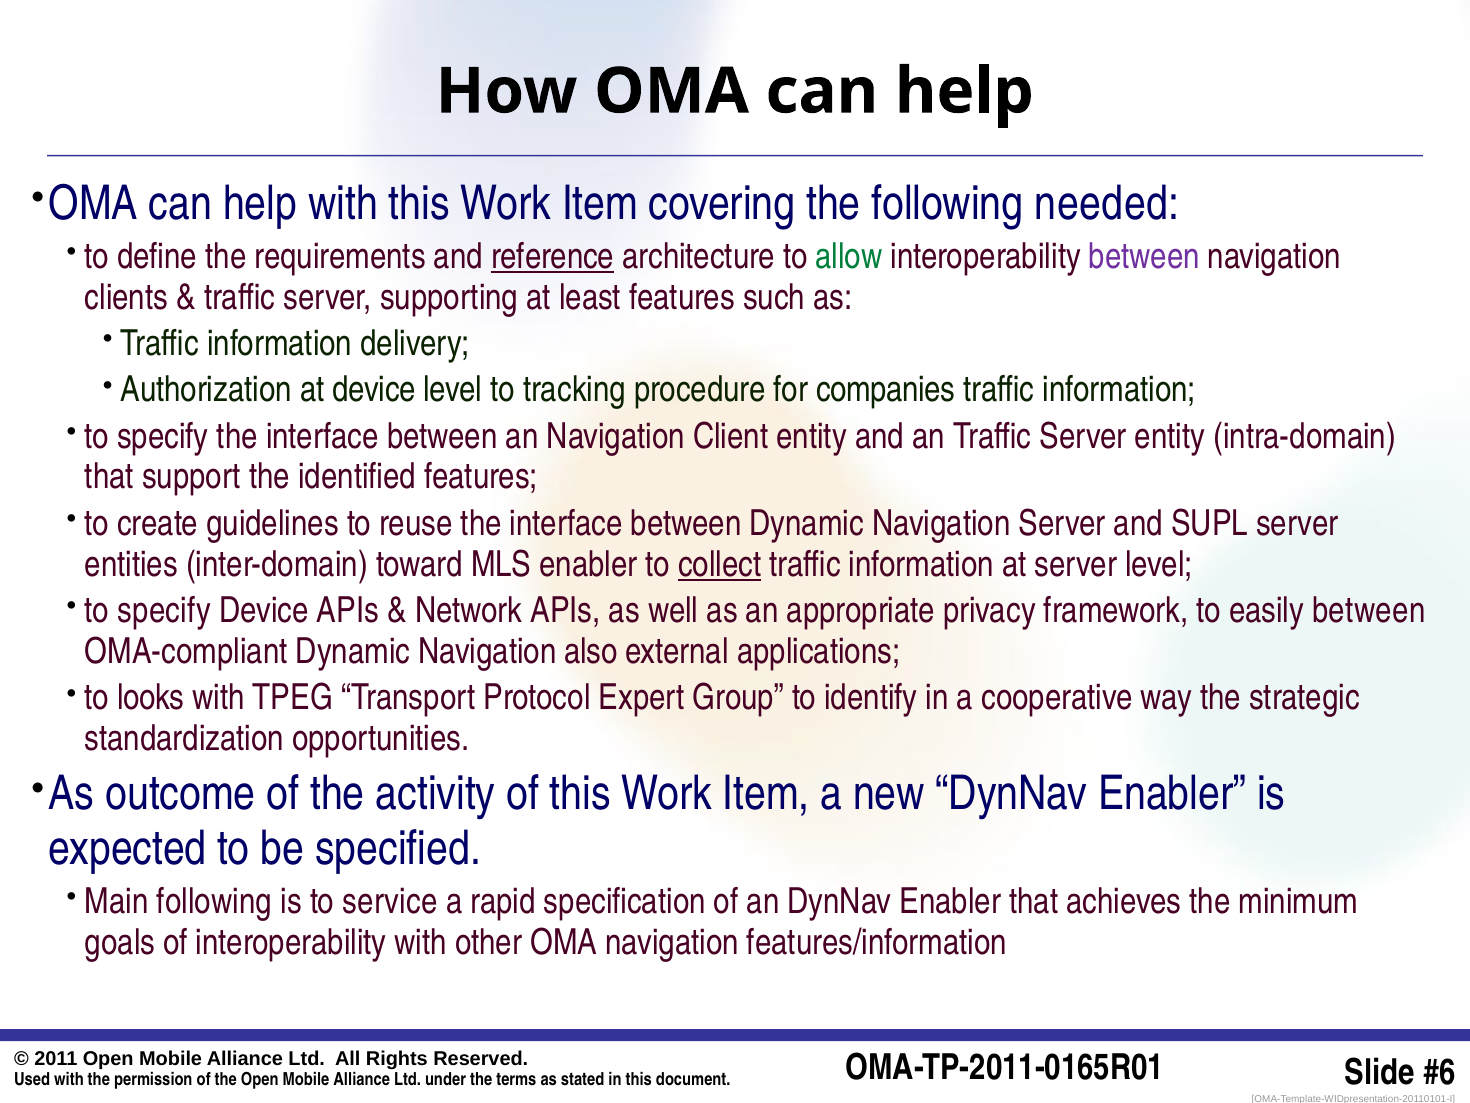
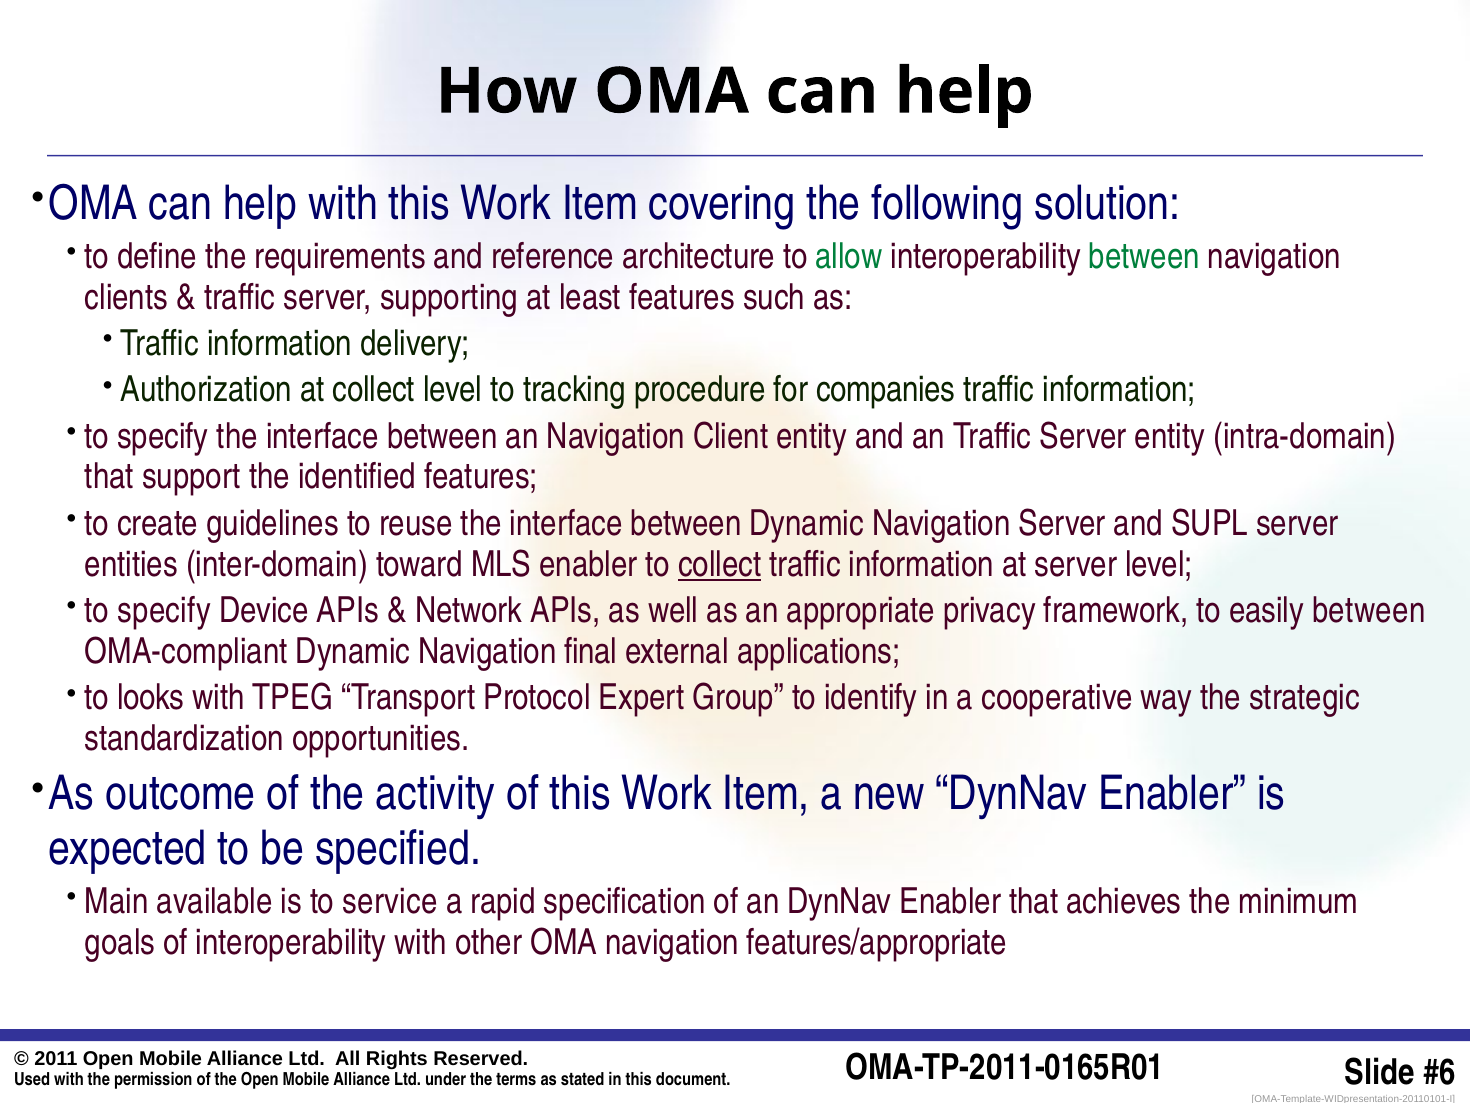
needed: needed -> solution
reference underline: present -> none
between at (1144, 256) colour: purple -> green
at device: device -> collect
also: also -> final
Main following: following -> available
features/information: features/information -> features/appropriate
